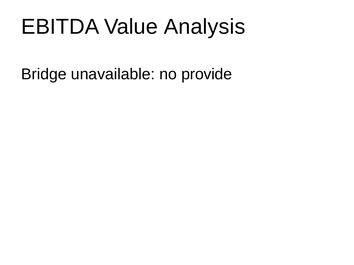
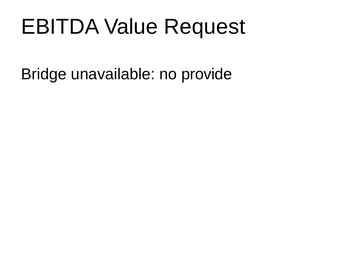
Analysis: Analysis -> Request
